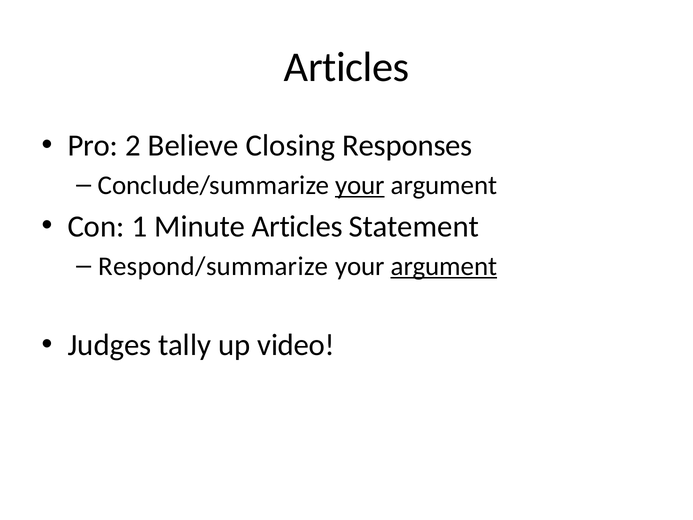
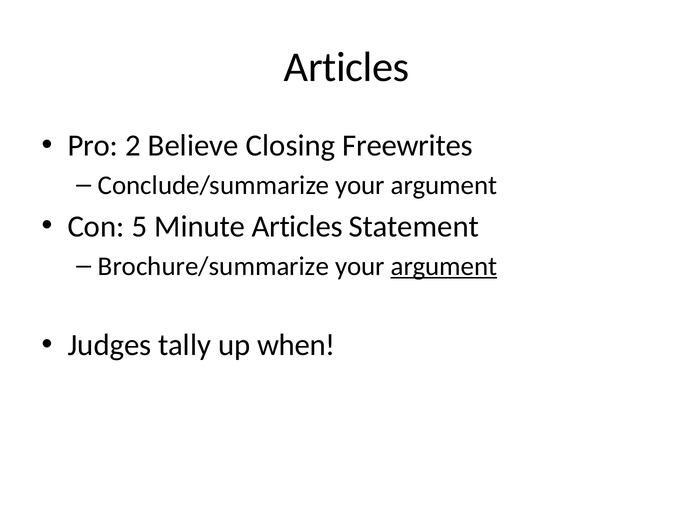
Responses: Responses -> Freewrites
your at (360, 185) underline: present -> none
1: 1 -> 5
Respond/summarize: Respond/summarize -> Brochure/summarize
video: video -> when
